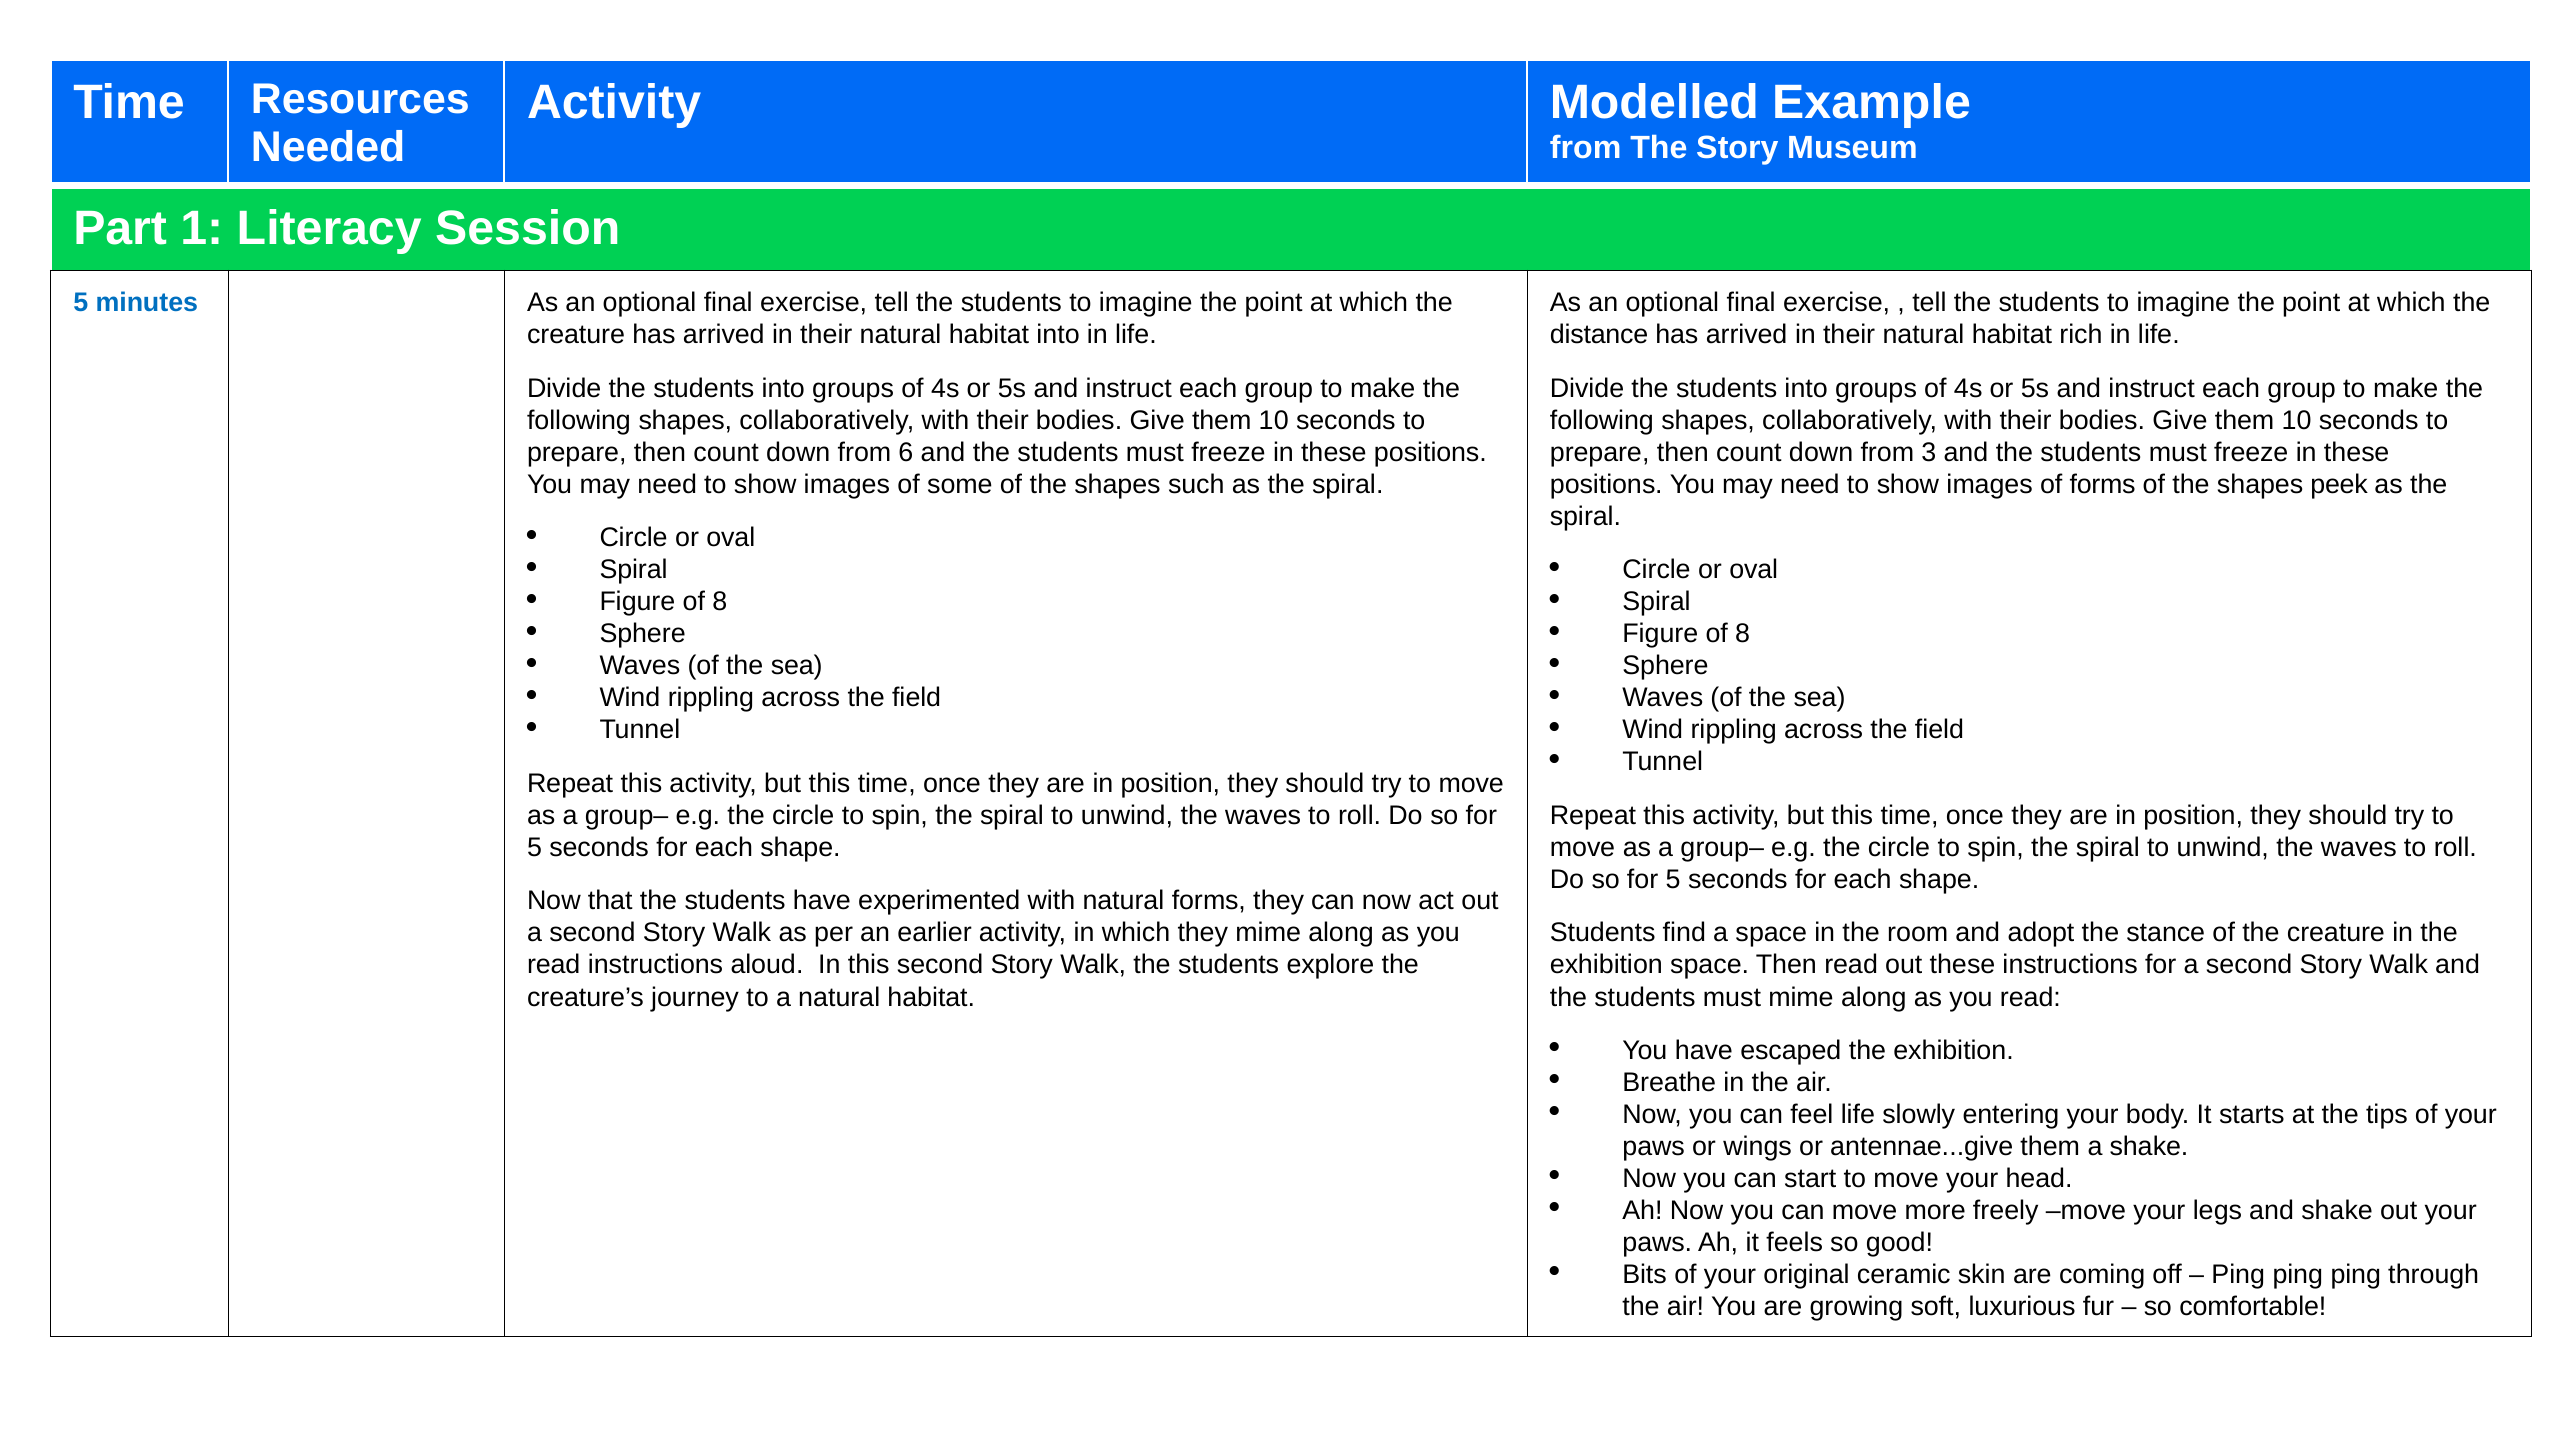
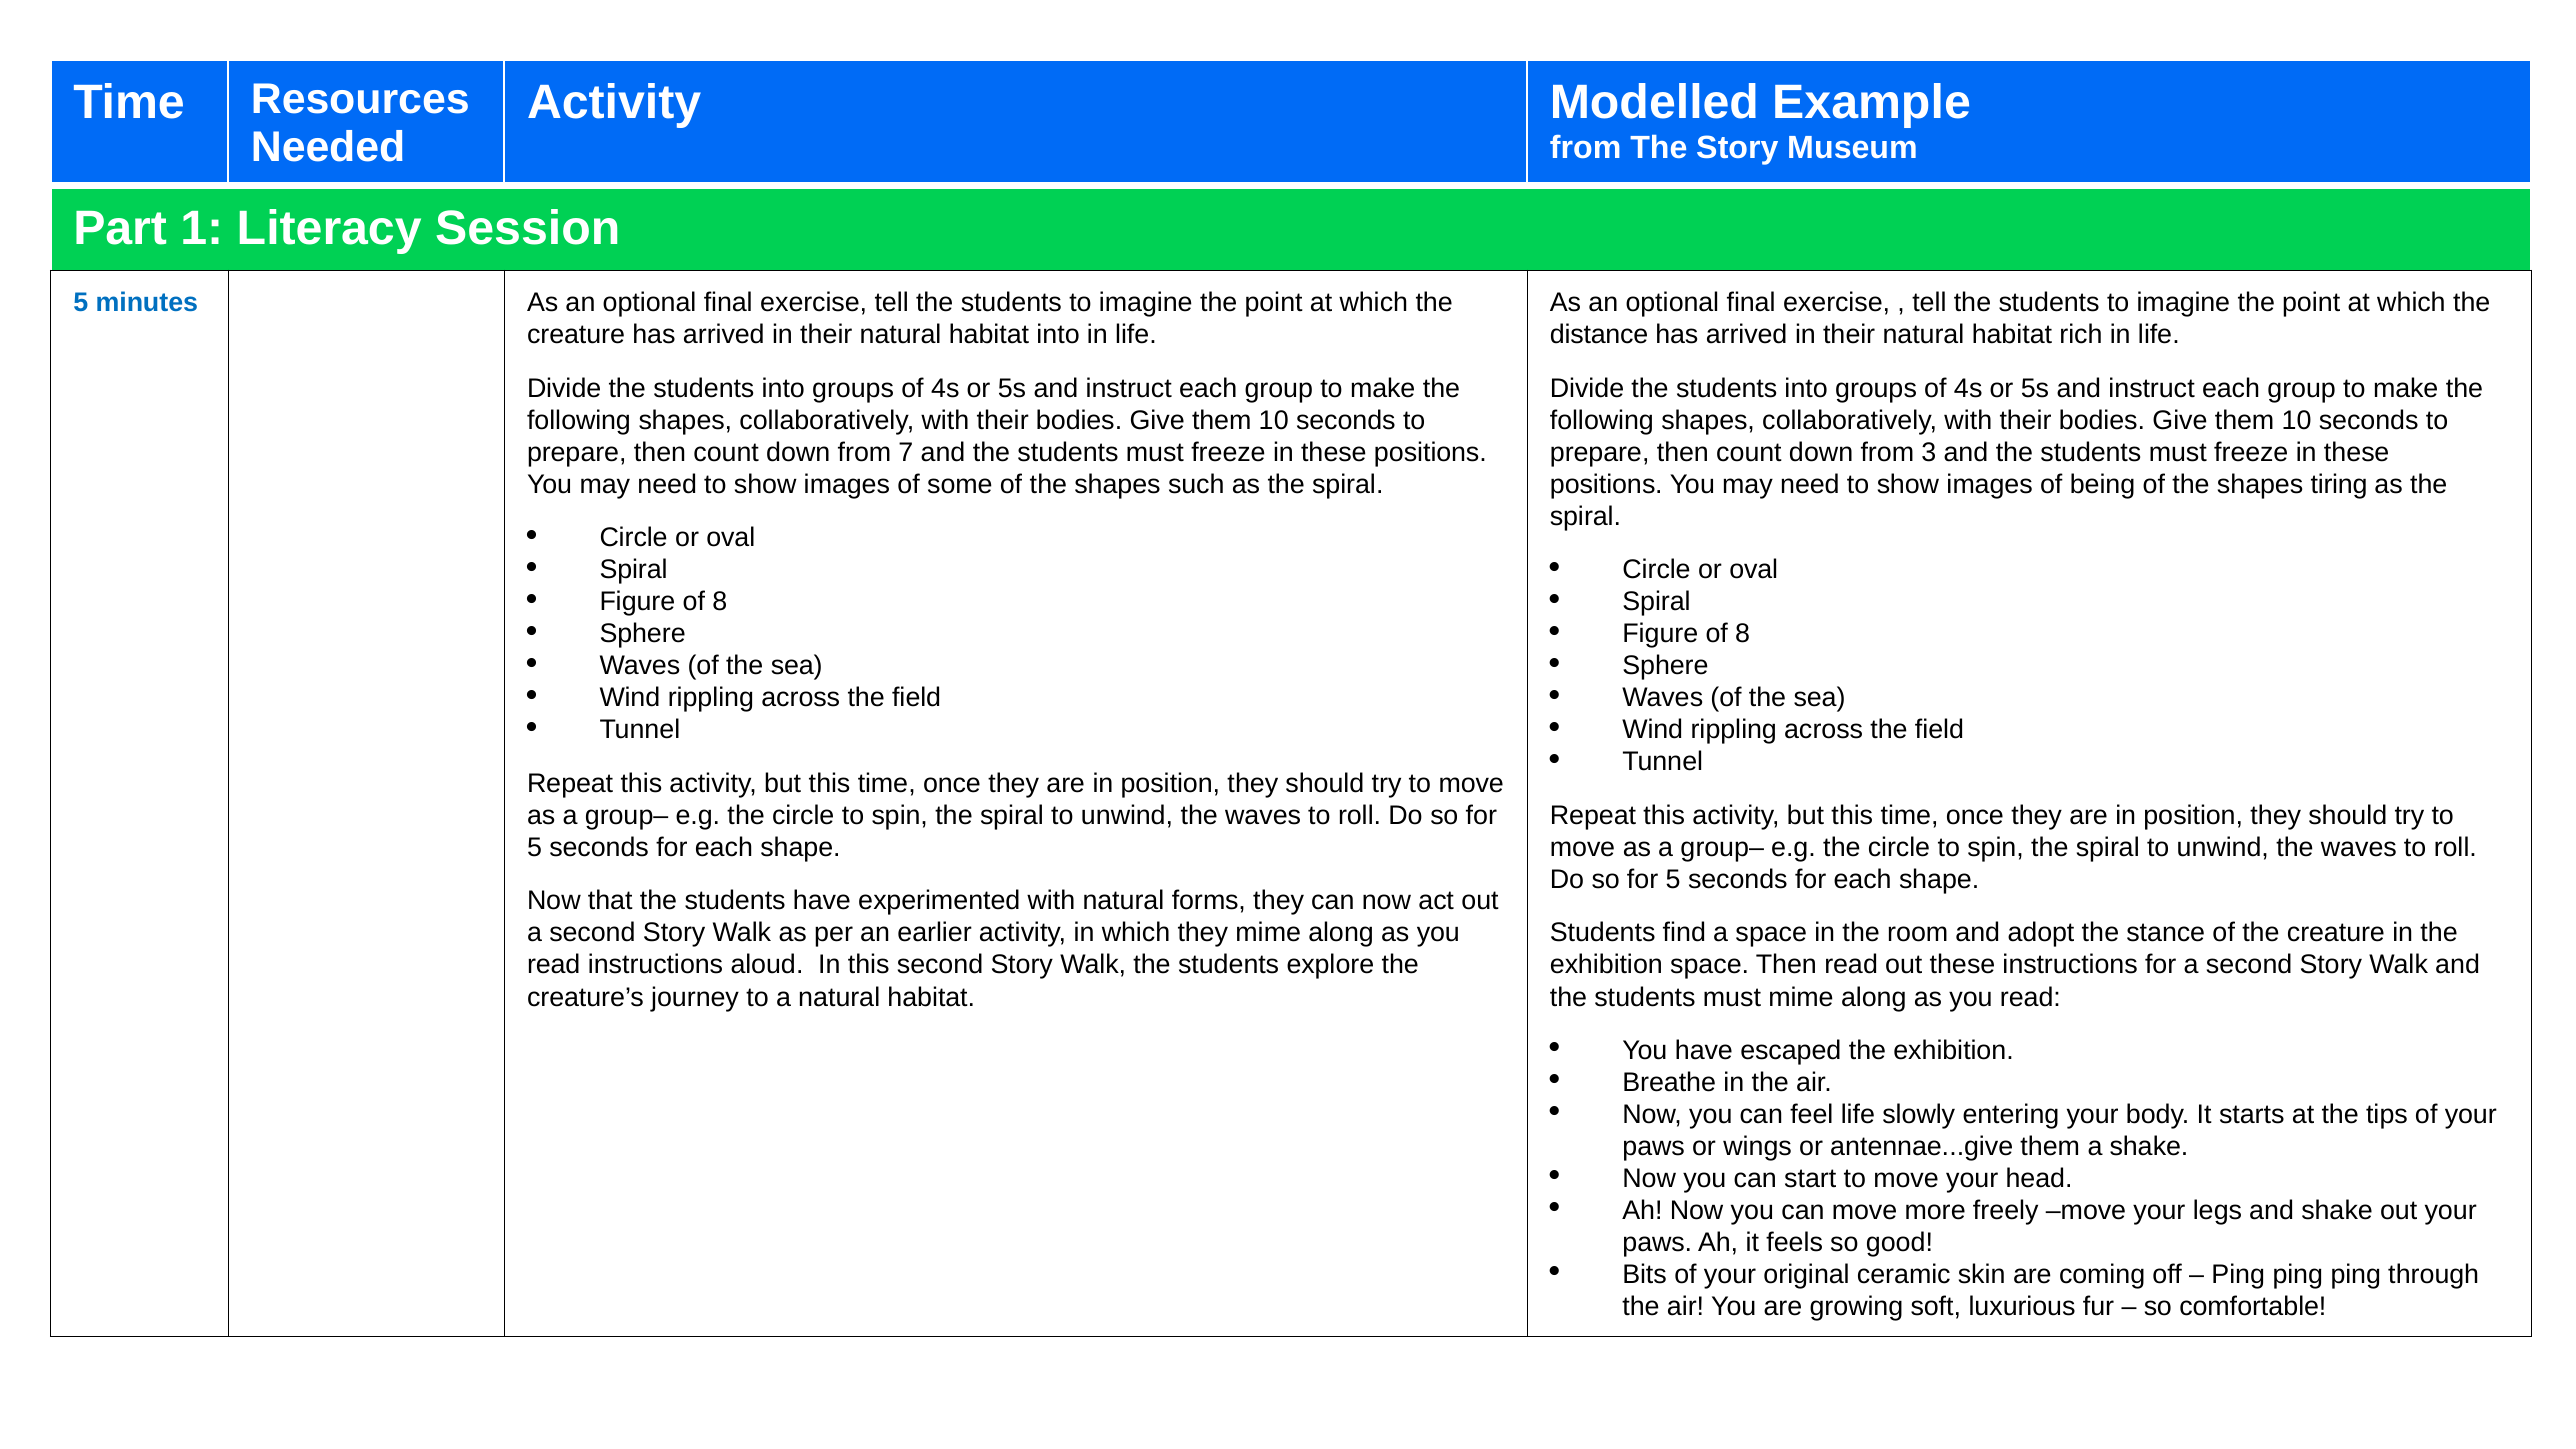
6: 6 -> 7
of forms: forms -> being
peek: peek -> tiring
